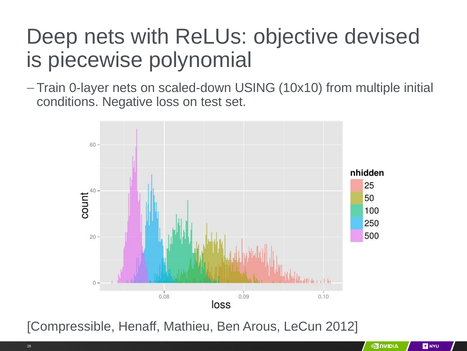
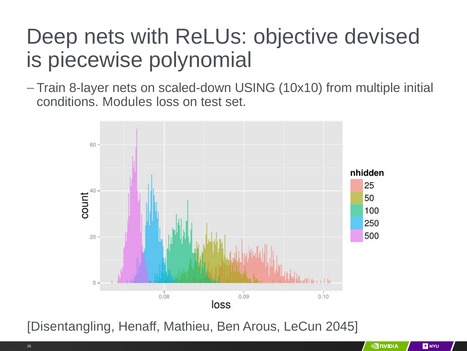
0-layer: 0-layer -> 8-layer
Negative: Negative -> Modules
Compressible: Compressible -> Disentangling
2012: 2012 -> 2045
